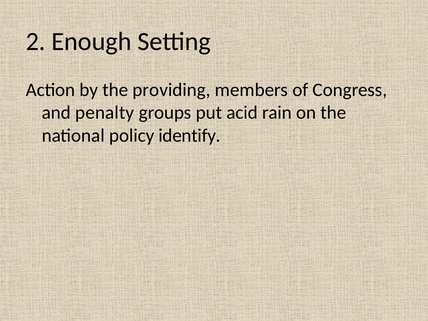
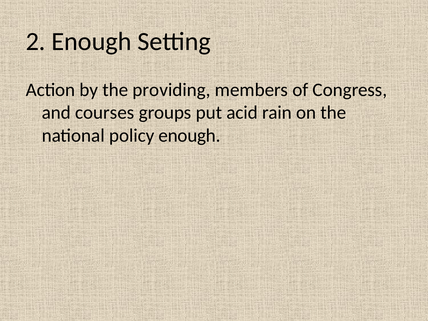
penalty: penalty -> courses
policy identify: identify -> enough
